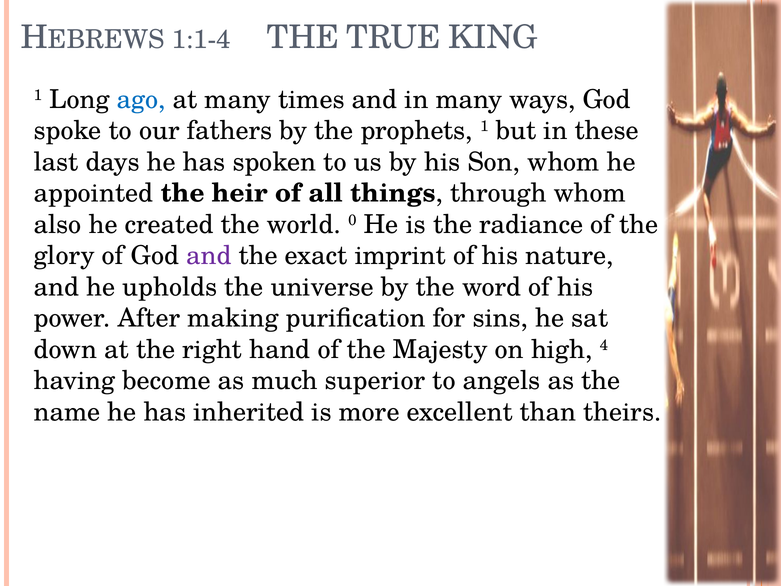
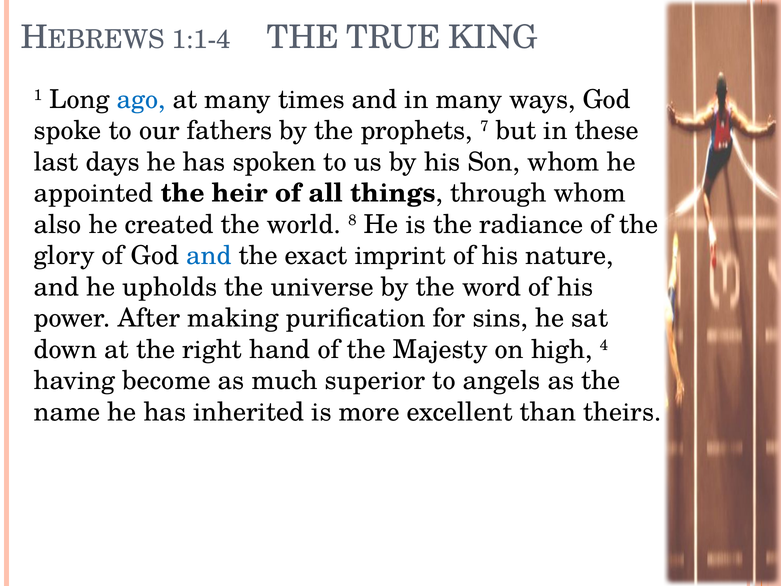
prophets 1: 1 -> 7
0: 0 -> 8
and at (209, 256) colour: purple -> blue
